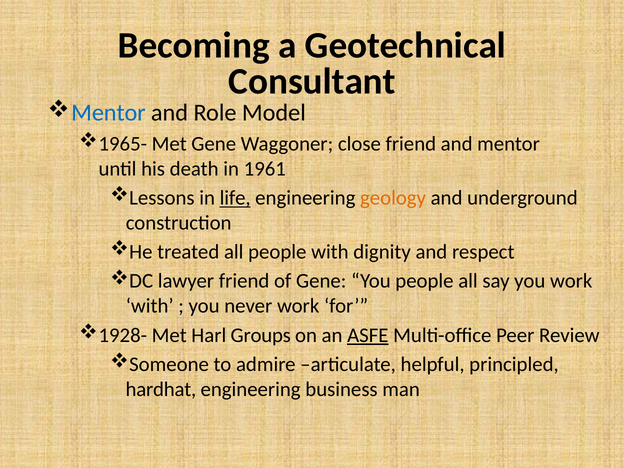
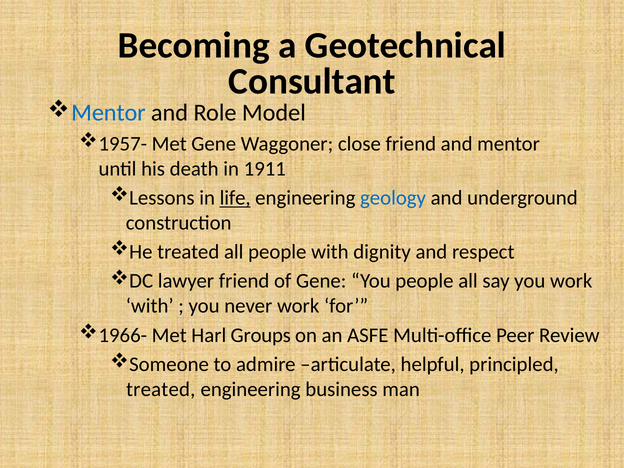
1965-: 1965- -> 1957-
1961: 1961 -> 1911
geology colour: orange -> blue
1928-: 1928- -> 1966-
ASFE underline: present -> none
hardhat at (161, 389): hardhat -> treated
